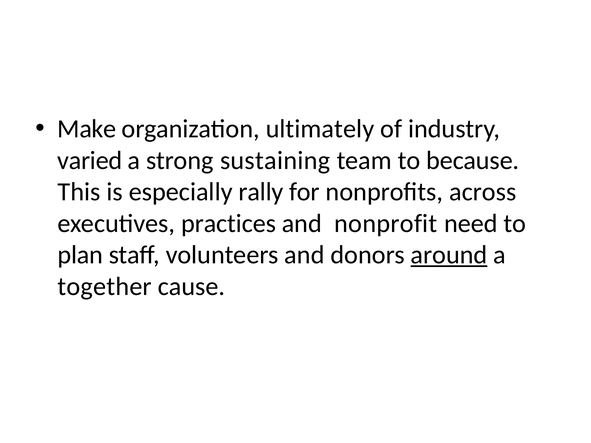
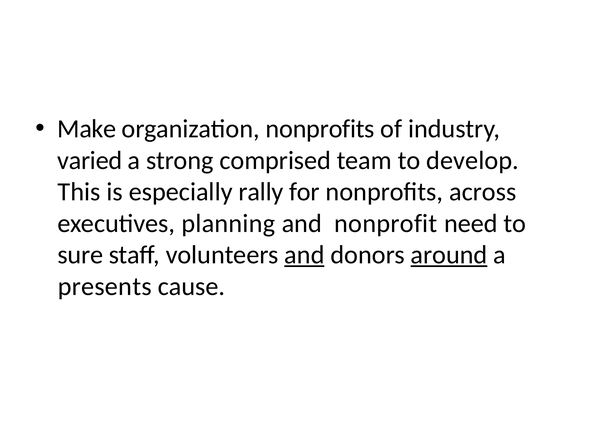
organization ultimately: ultimately -> nonprofits
sustaining: sustaining -> comprised
because: because -> develop
practices: practices -> planning
plan: plan -> sure
and at (304, 255) underline: none -> present
together: together -> presents
